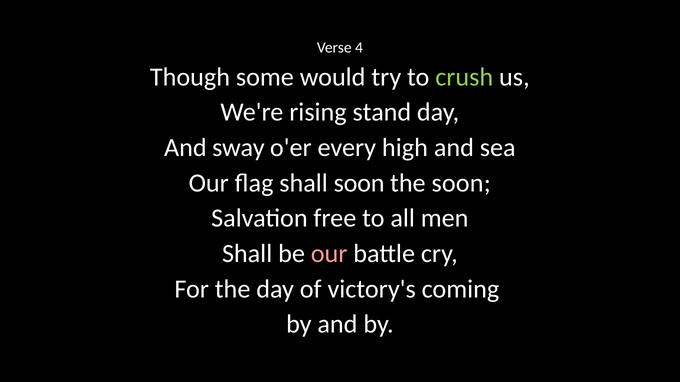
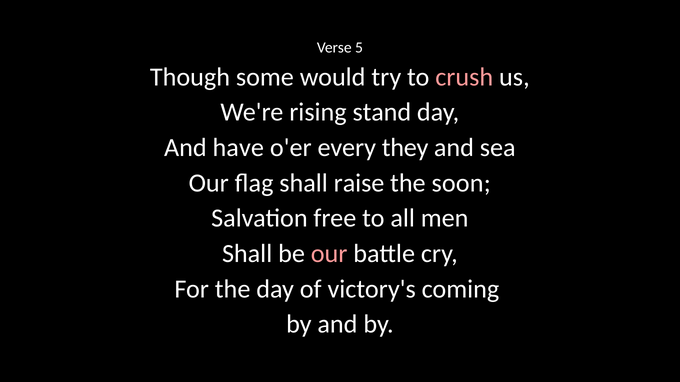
4: 4 -> 5
crush colour: light green -> pink
sway: sway -> have
high: high -> they
shall soon: soon -> raise
